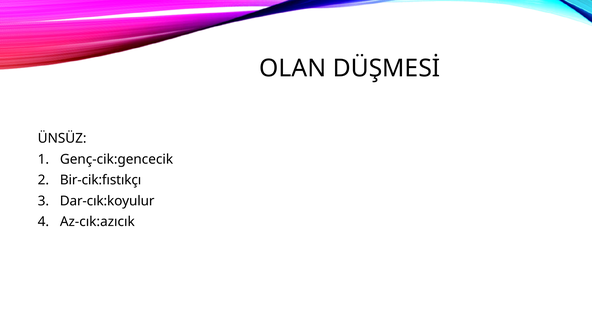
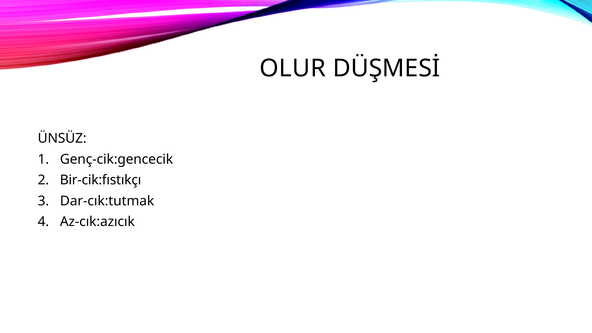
OLAN: OLAN -> OLUR
Dar-cık:koyulur: Dar-cık:koyulur -> Dar-cık:tutmak
